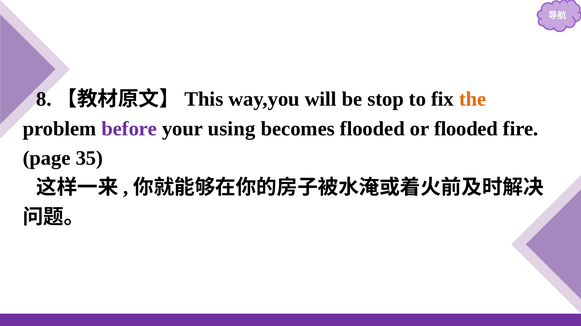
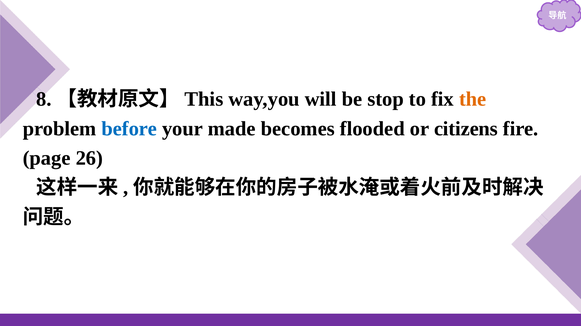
before colour: purple -> blue
using: using -> made
or flooded: flooded -> citizens
35: 35 -> 26
